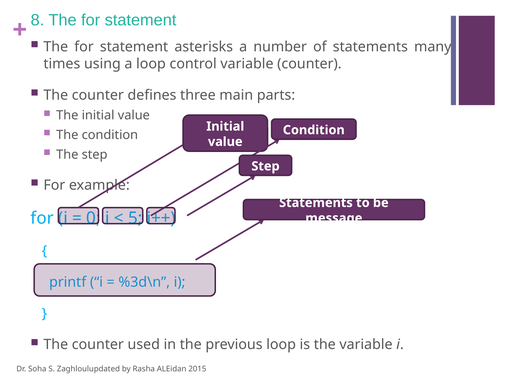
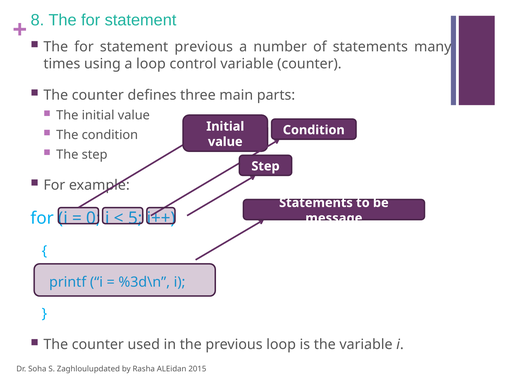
statement asterisks: asterisks -> previous
